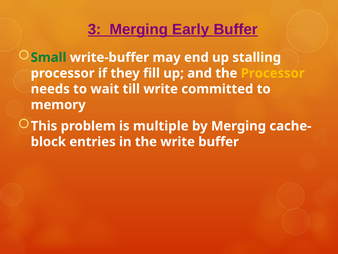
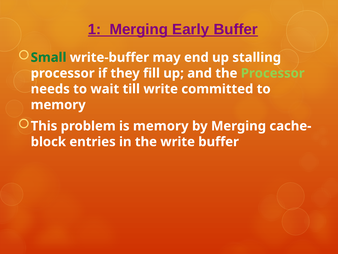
3: 3 -> 1
Processor at (273, 73) colour: yellow -> light green
is multiple: multiple -> memory
